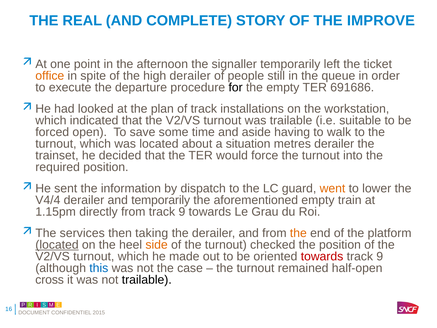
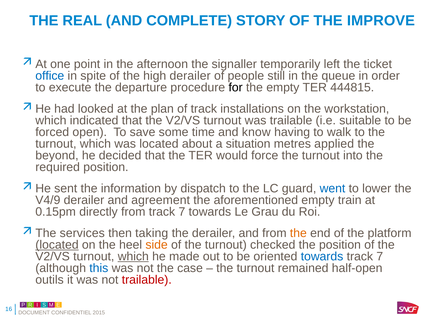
office colour: orange -> blue
691686: 691686 -> 444815
aside: aside -> know
metres derailer: derailer -> applied
trainset: trainset -> beyond
went colour: orange -> blue
V4/4: V4/4 -> V4/9
and temporarily: temporarily -> agreement
1.15pm: 1.15pm -> 0.15pm
from track 9: 9 -> 7
which at (133, 256) underline: none -> present
towards at (322, 256) colour: red -> blue
9 at (380, 256): 9 -> 7
cross: cross -> outils
trailable at (147, 280) colour: black -> red
